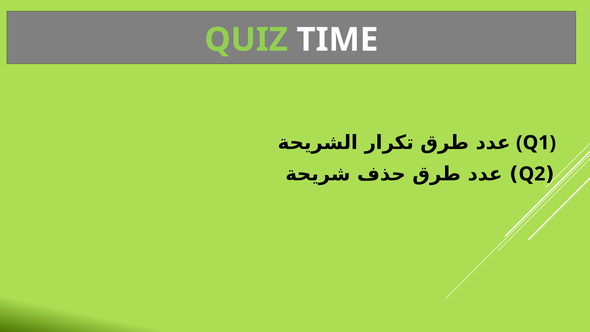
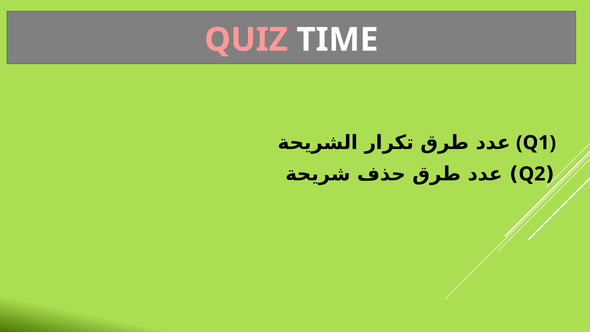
QUIZ colour: light green -> pink
